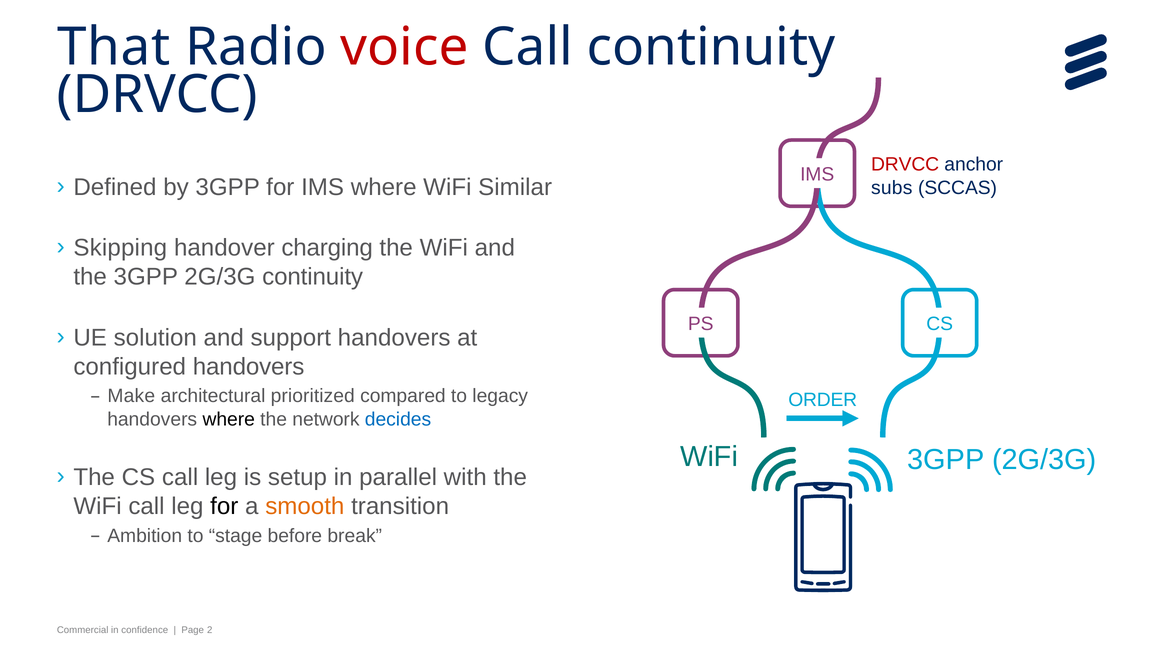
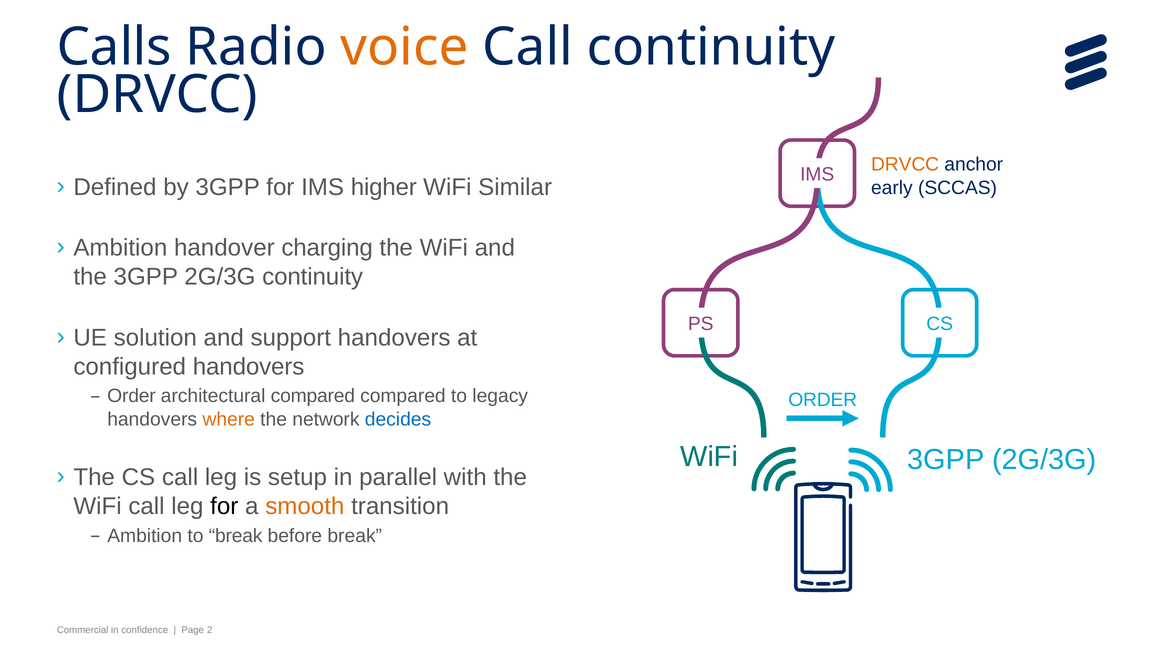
That: That -> Calls
voice colour: red -> orange
DRVCC at (905, 165) colour: red -> orange
IMS where: where -> higher
subs: subs -> early
Skipping at (120, 248): Skipping -> Ambition
Make at (131, 396): Make -> Order
architectural prioritized: prioritized -> compared
where at (229, 419) colour: black -> orange
to stage: stage -> break
